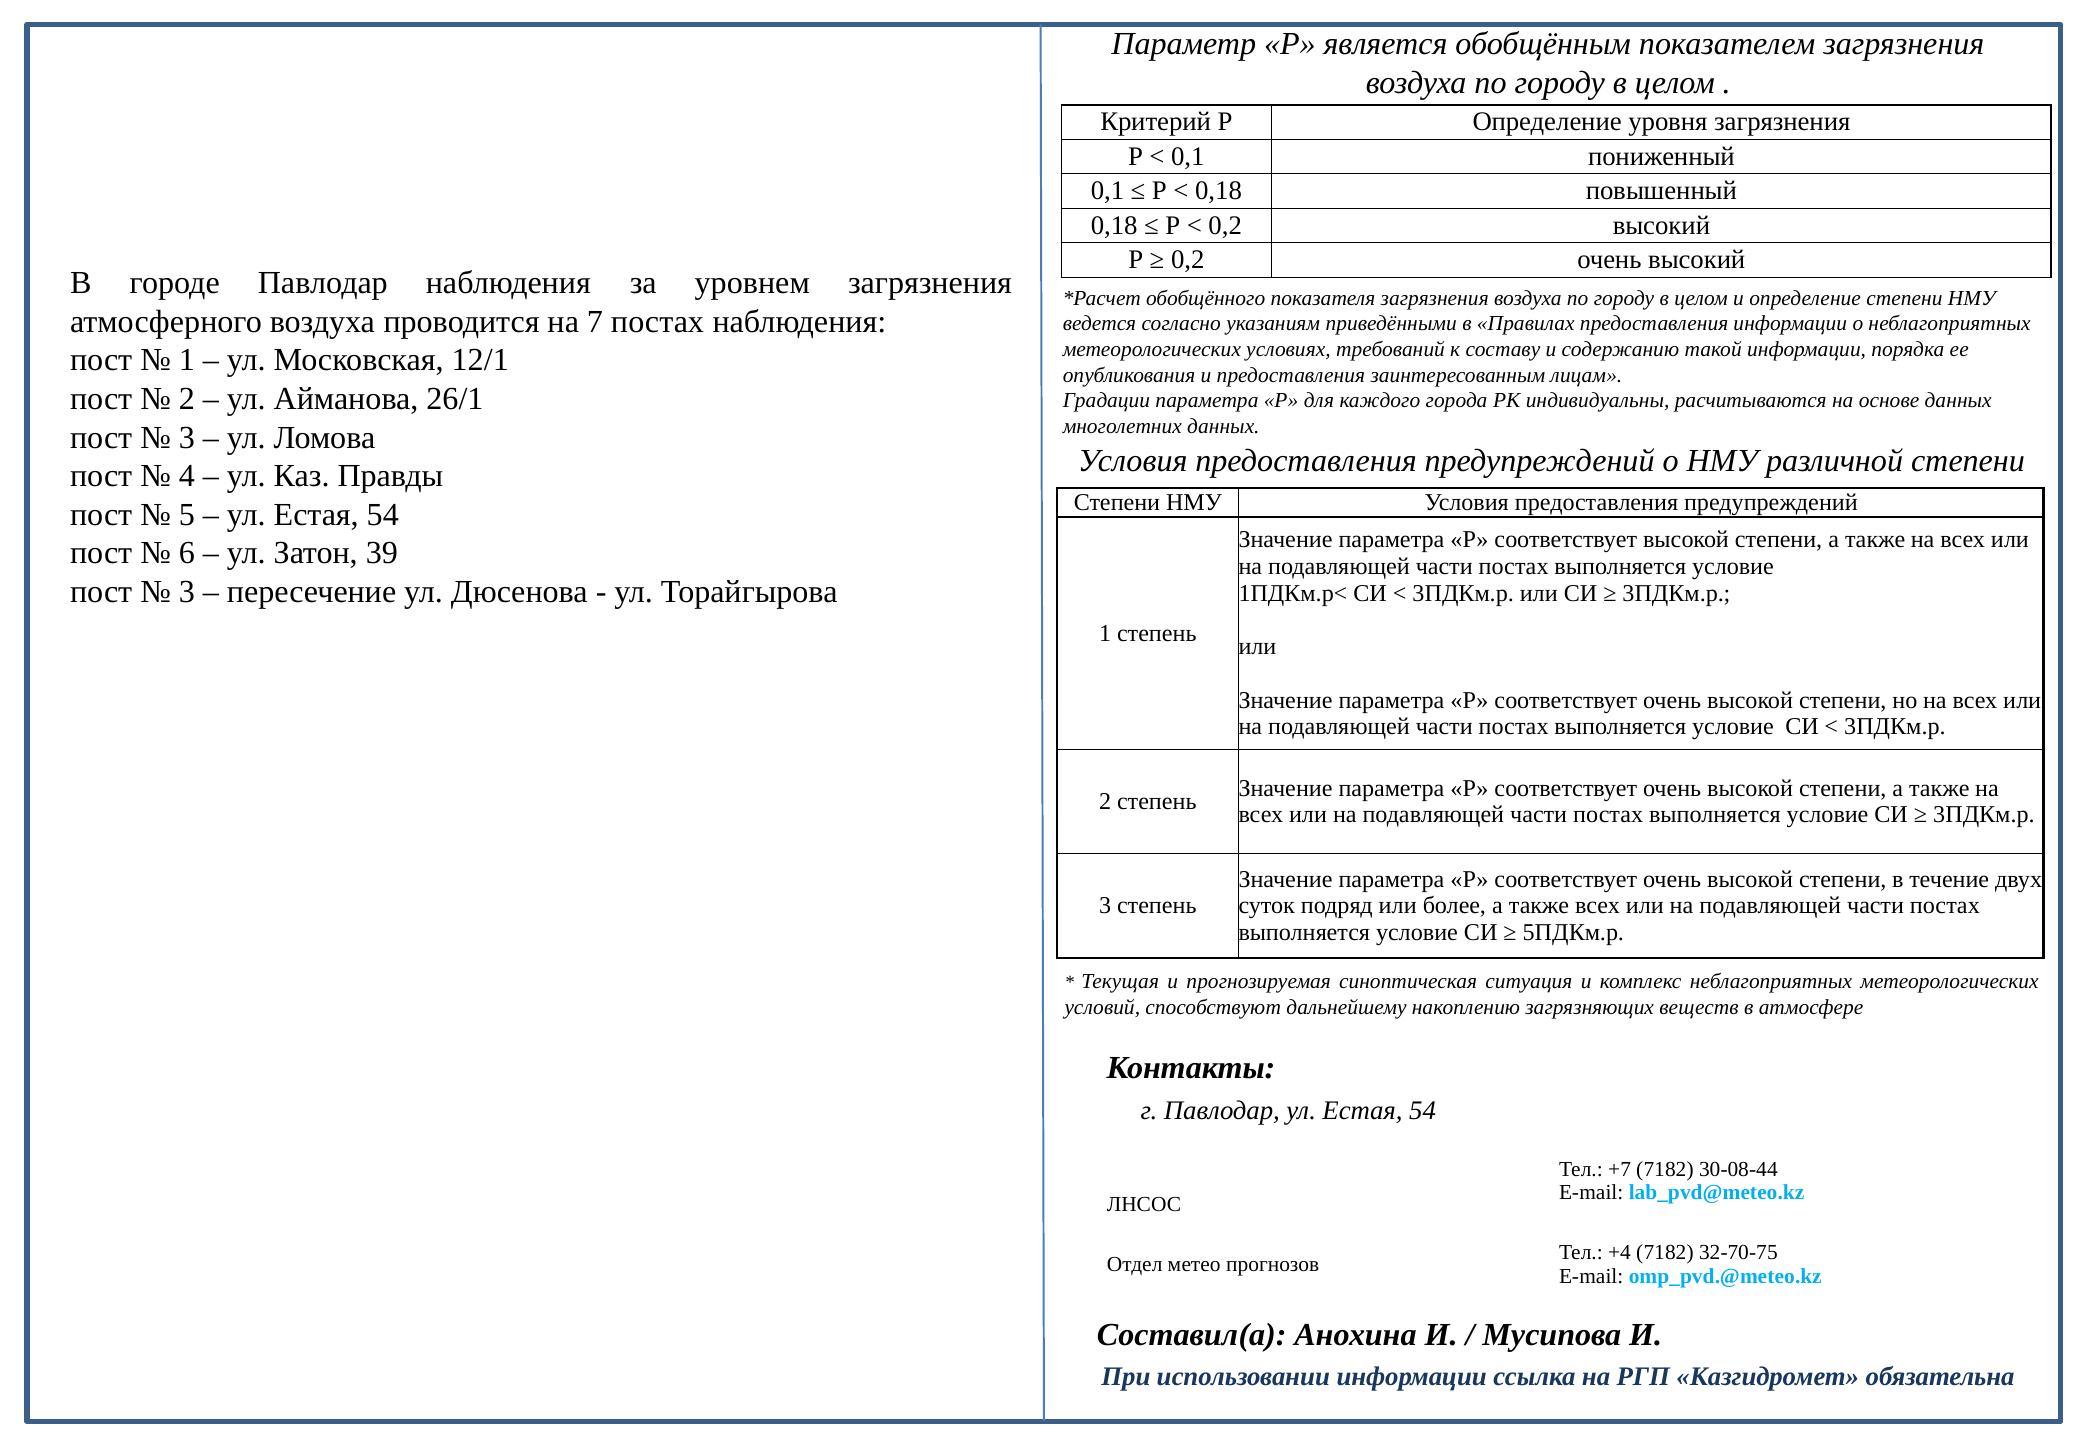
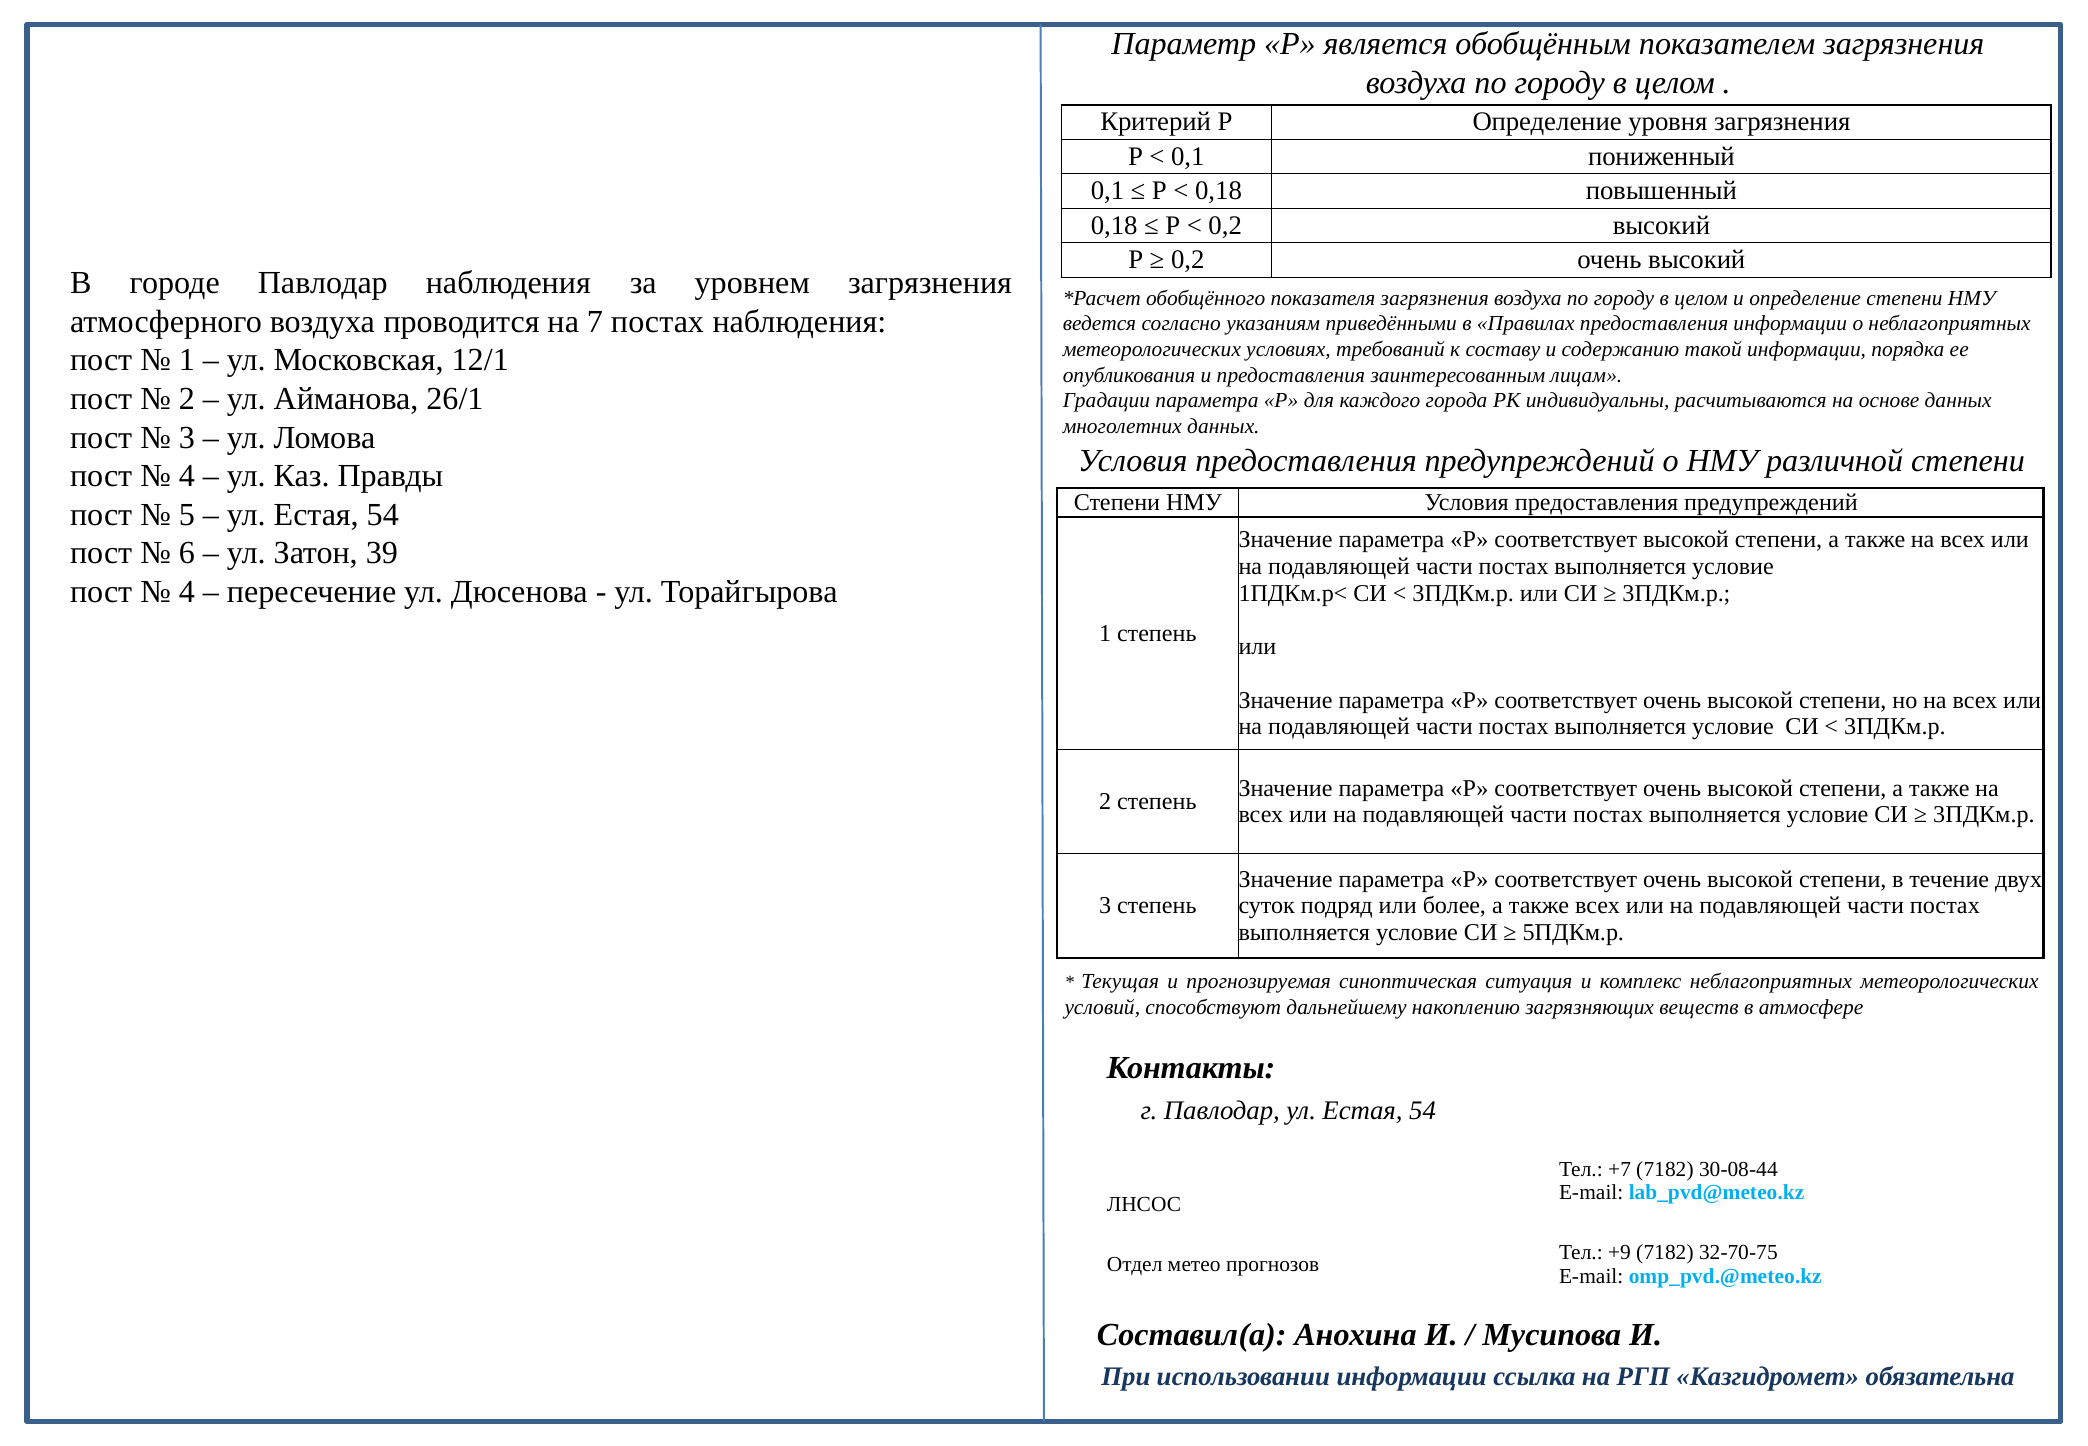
3 at (187, 592): 3 -> 4
+4: +4 -> +9
